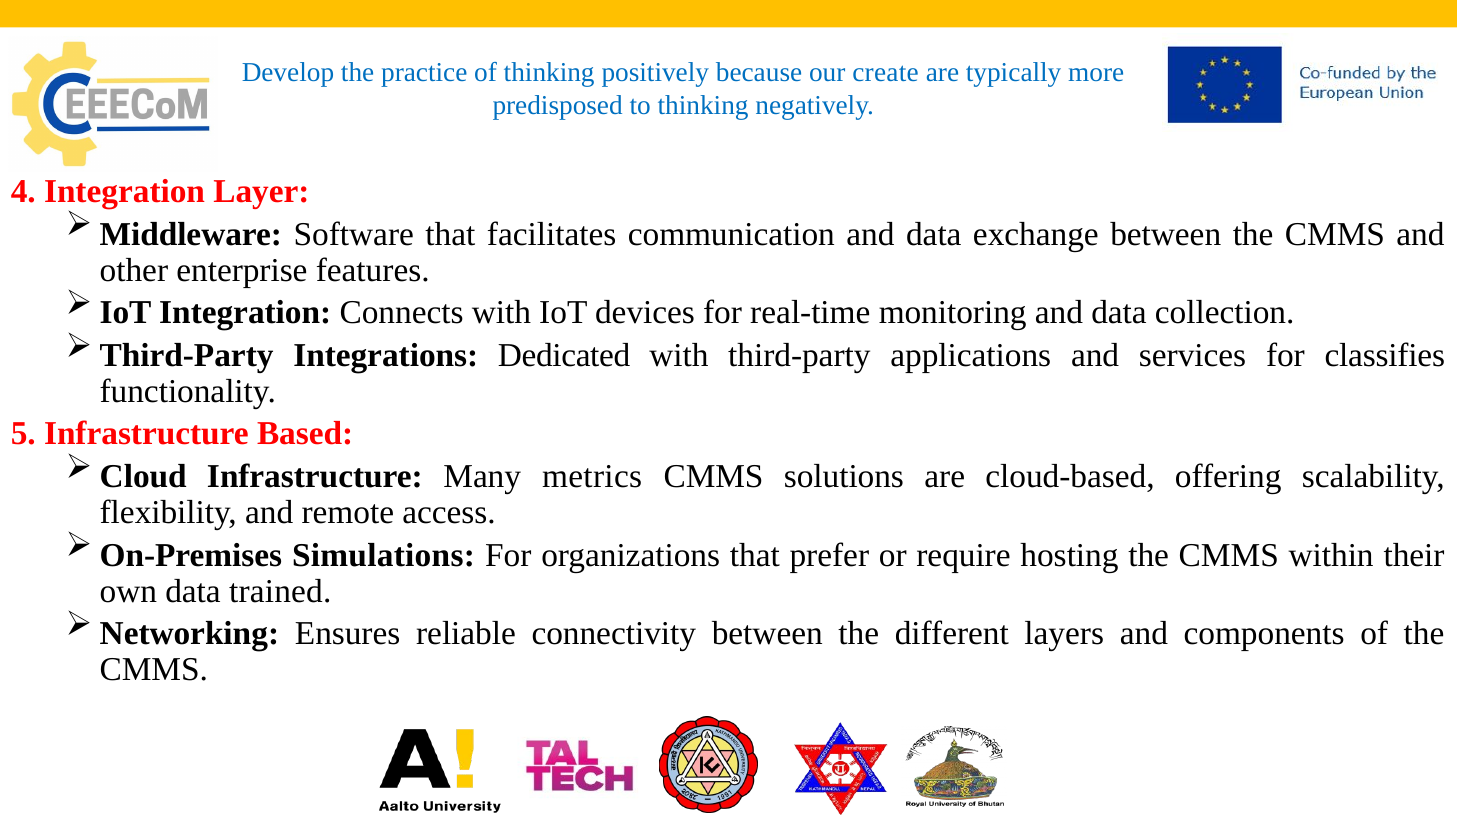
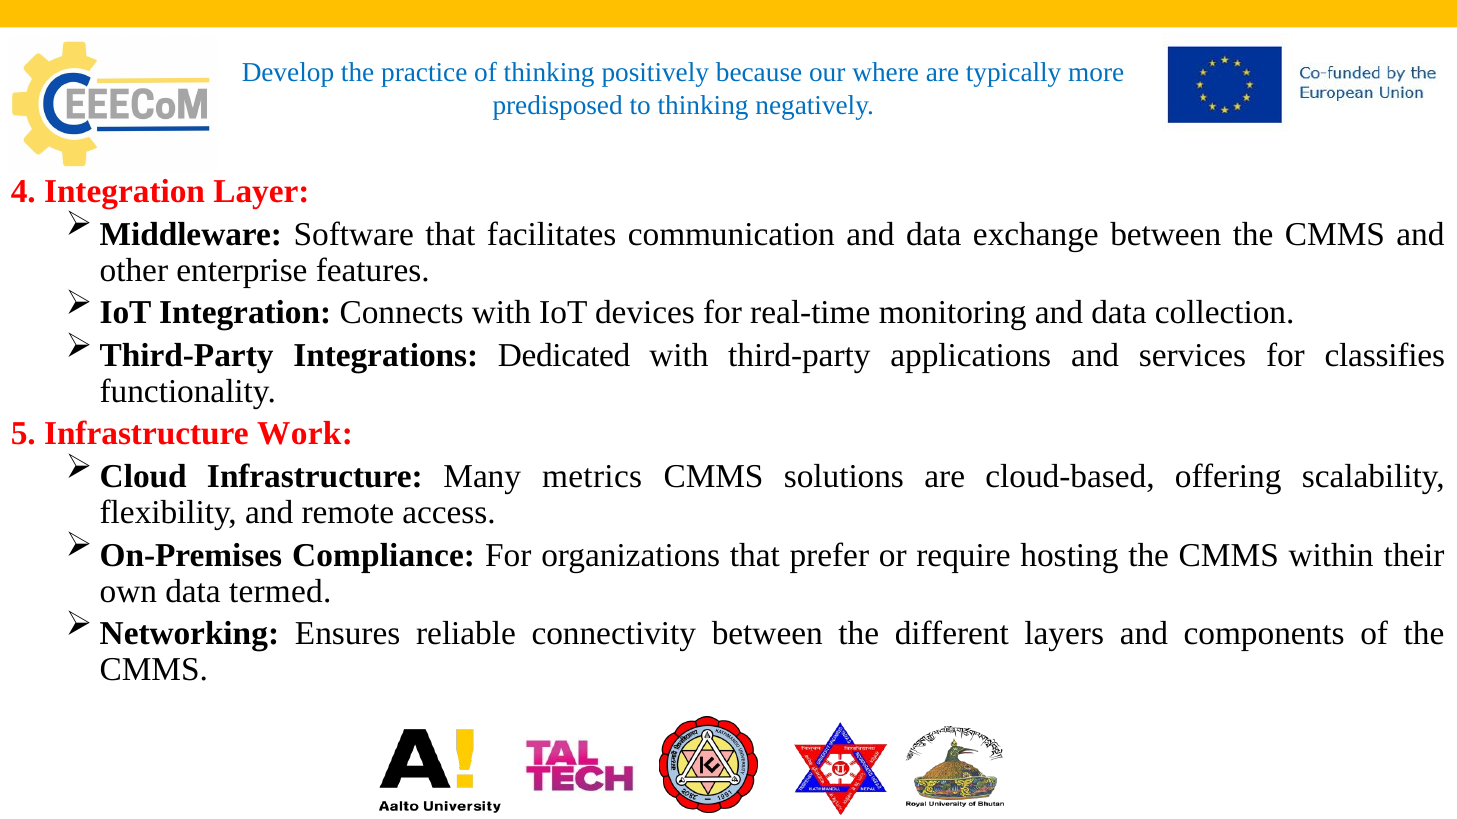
create: create -> where
Based: Based -> Work
Simulations: Simulations -> Compliance
trained: trained -> termed
